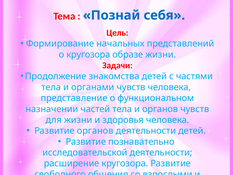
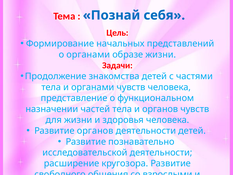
о кругозора: кругозора -> органами
